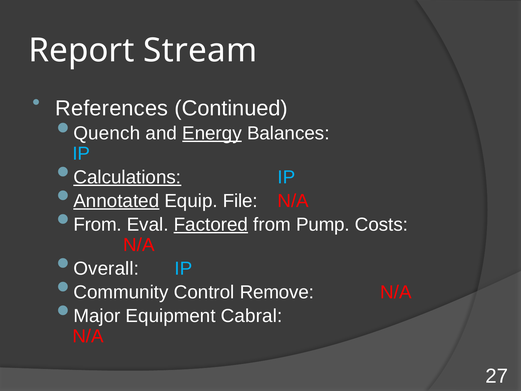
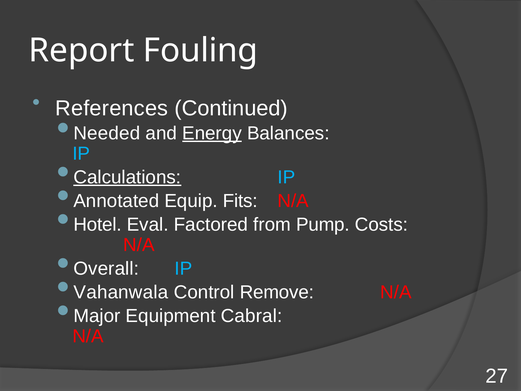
Stream: Stream -> Fouling
Quench: Quench -> Needed
Annotated underline: present -> none
File: File -> Fits
From at (98, 224): From -> Hotel
Factored underline: present -> none
Community: Community -> Vahanwala
